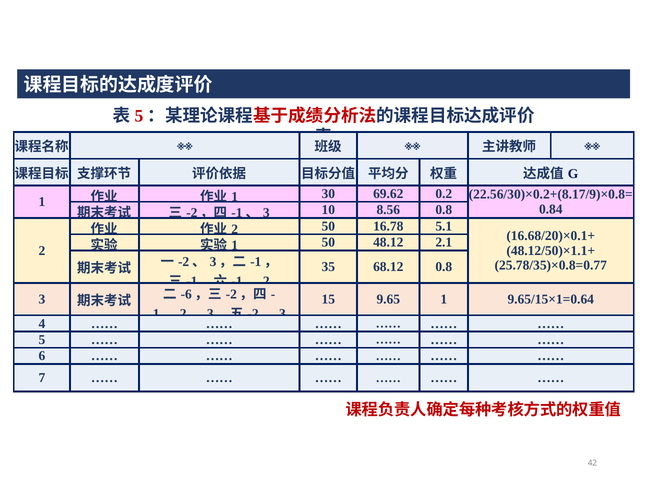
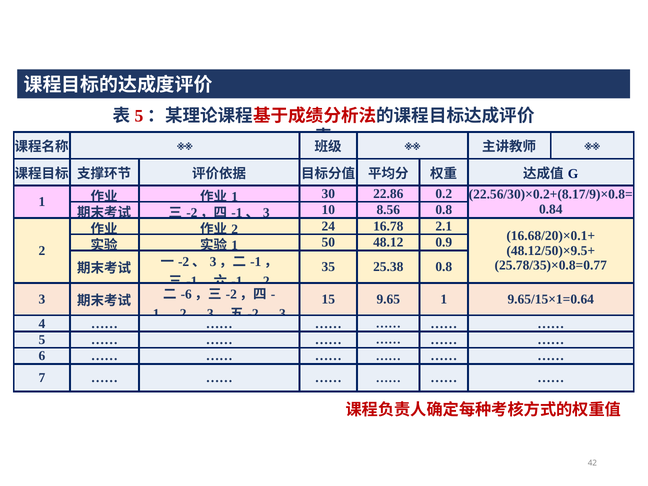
69.62: 69.62 -> 22.86
50 at (328, 226): 50 -> 24
5.1: 5.1 -> 2.1
2.1: 2.1 -> 0.9
48.12/50)×1.1+: 48.12/50)×1.1+ -> 48.12/50)×9.5+
68.12: 68.12 -> 25.38
